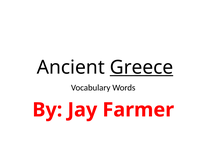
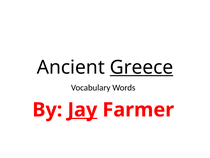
Jay underline: none -> present
